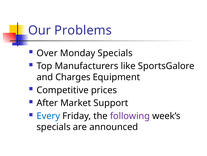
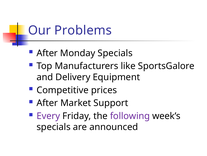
Over at (47, 53): Over -> After
Charges: Charges -> Delivery
Every colour: blue -> purple
